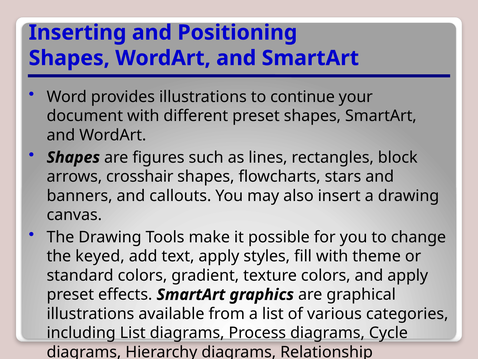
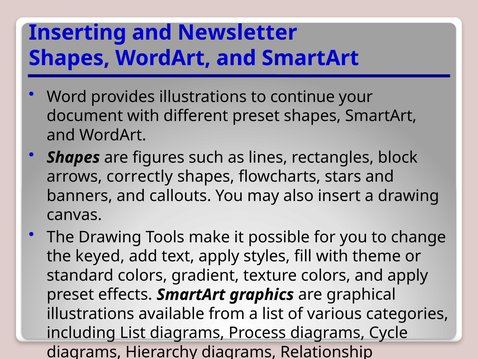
Positioning: Positioning -> Newsletter
crosshair: crosshair -> correctly
